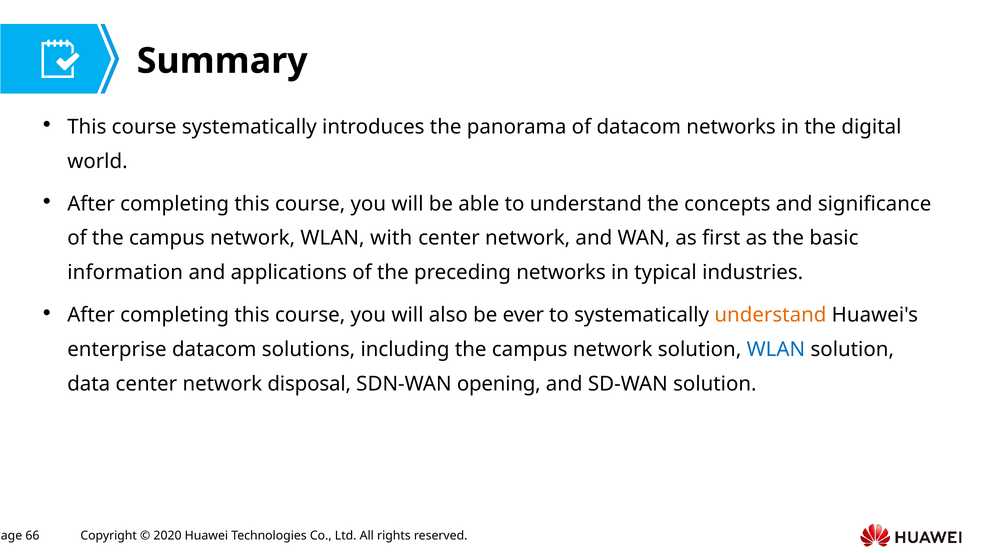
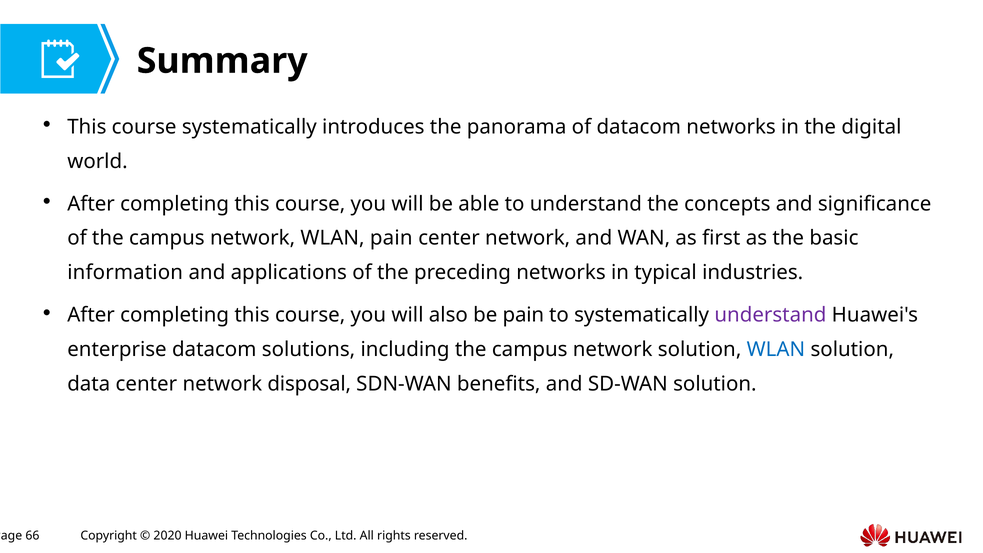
WLAN with: with -> pain
be ever: ever -> pain
understand at (770, 315) colour: orange -> purple
opening: opening -> benefits
